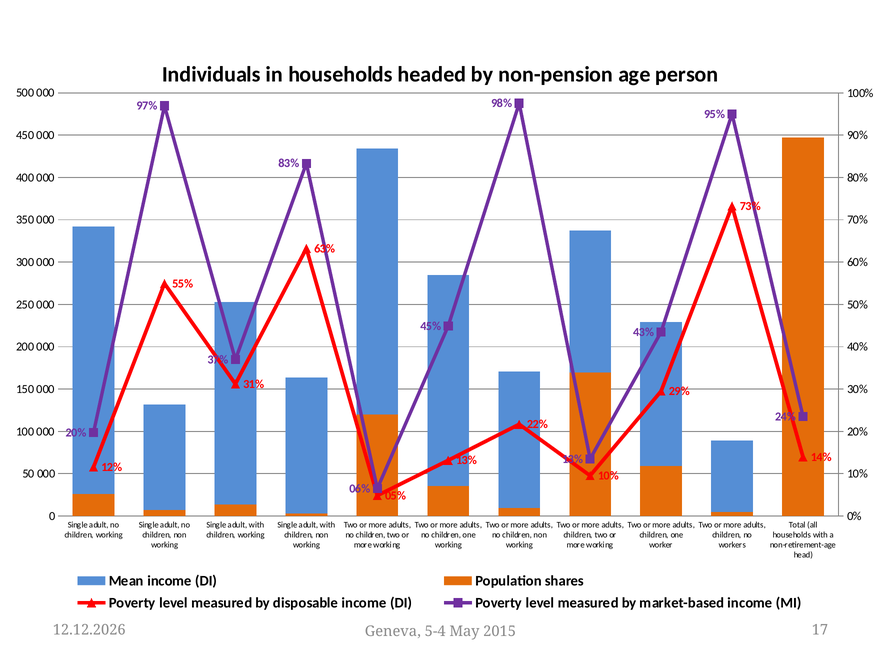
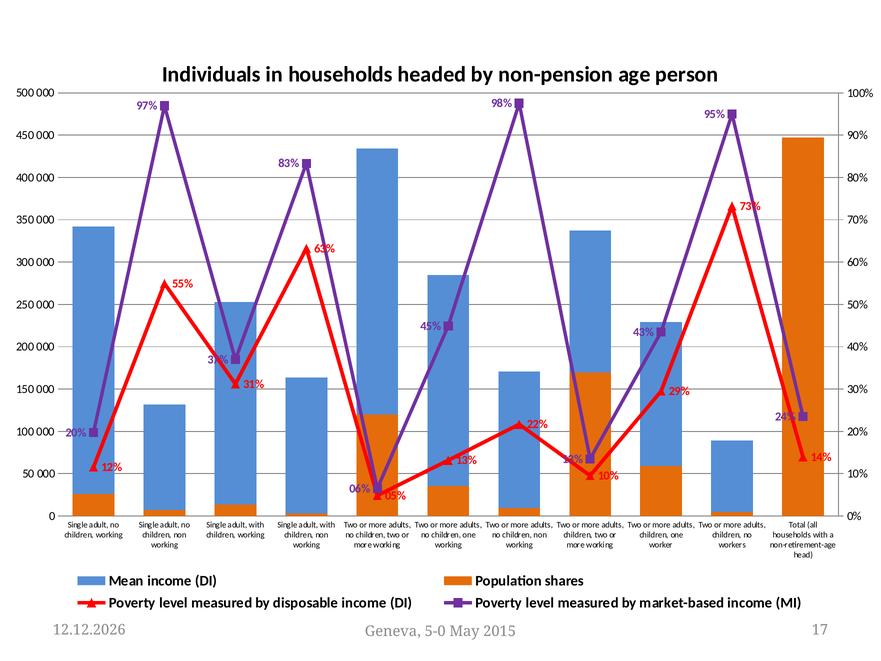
5-4: 5-4 -> 5-0
